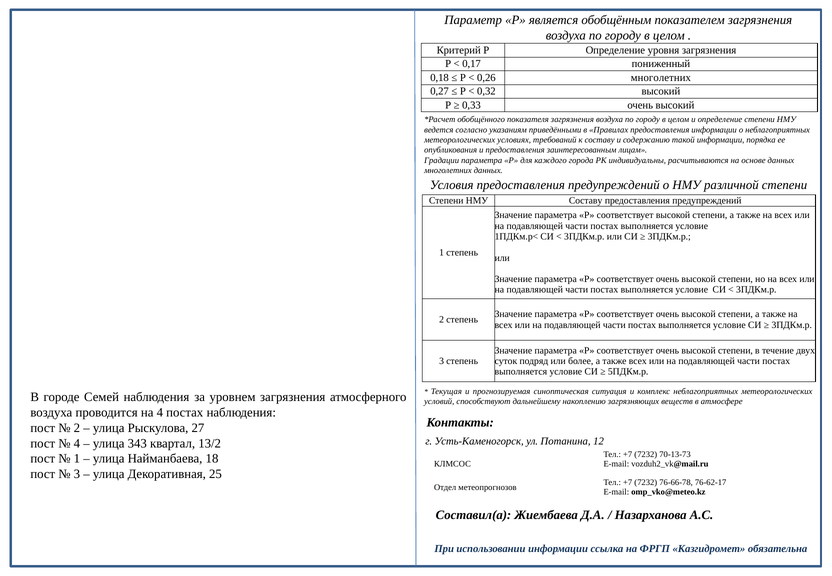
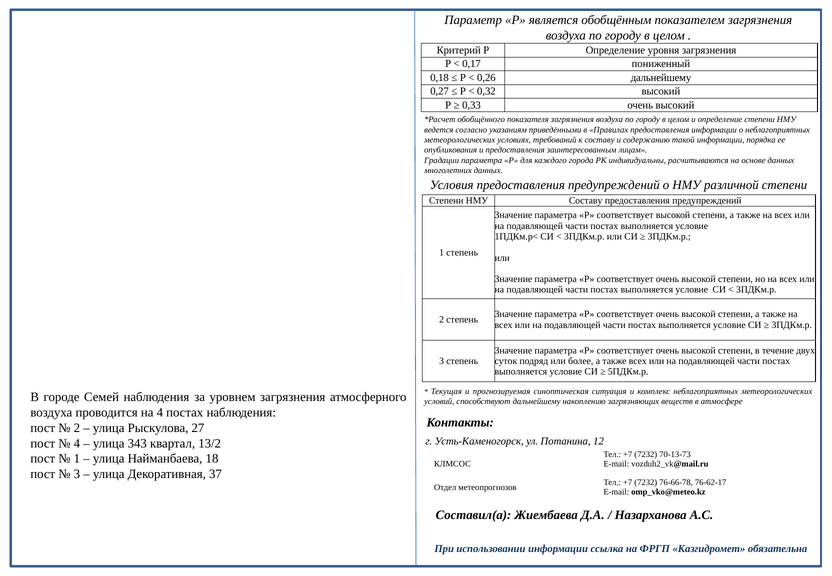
0,26 многолетних: многолетних -> дальнейшему
25: 25 -> 37
